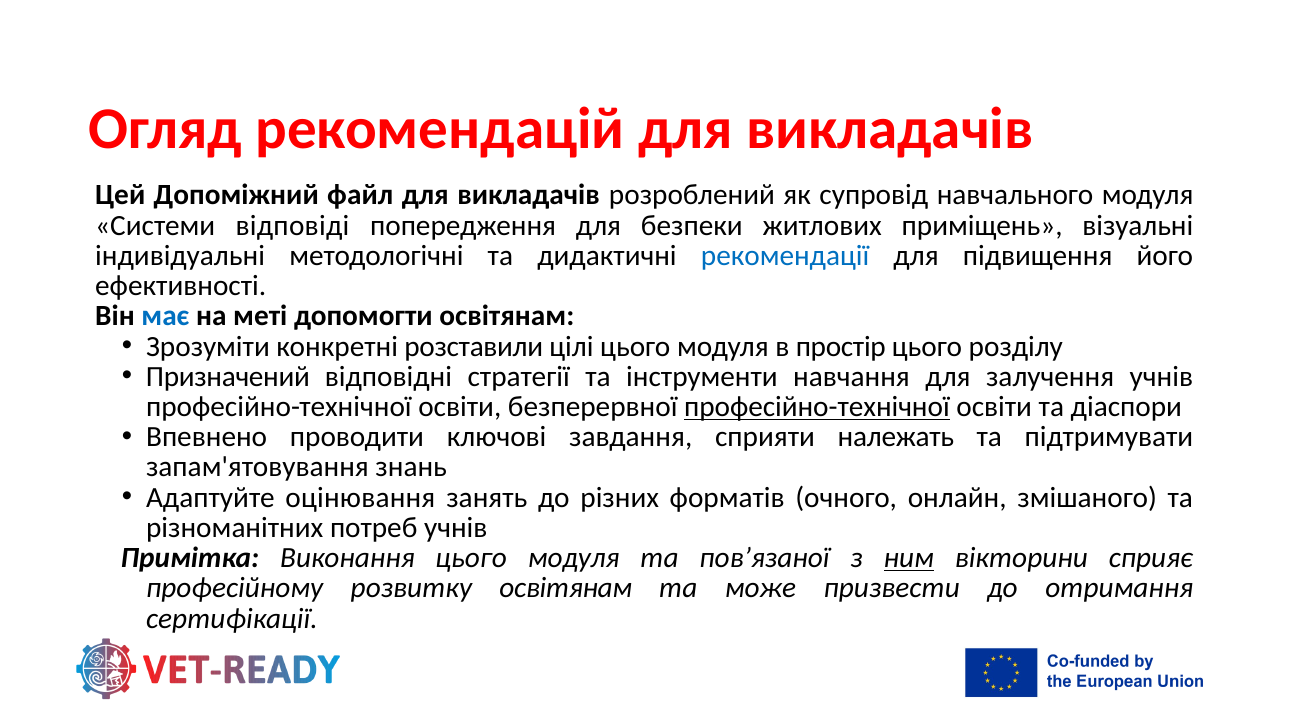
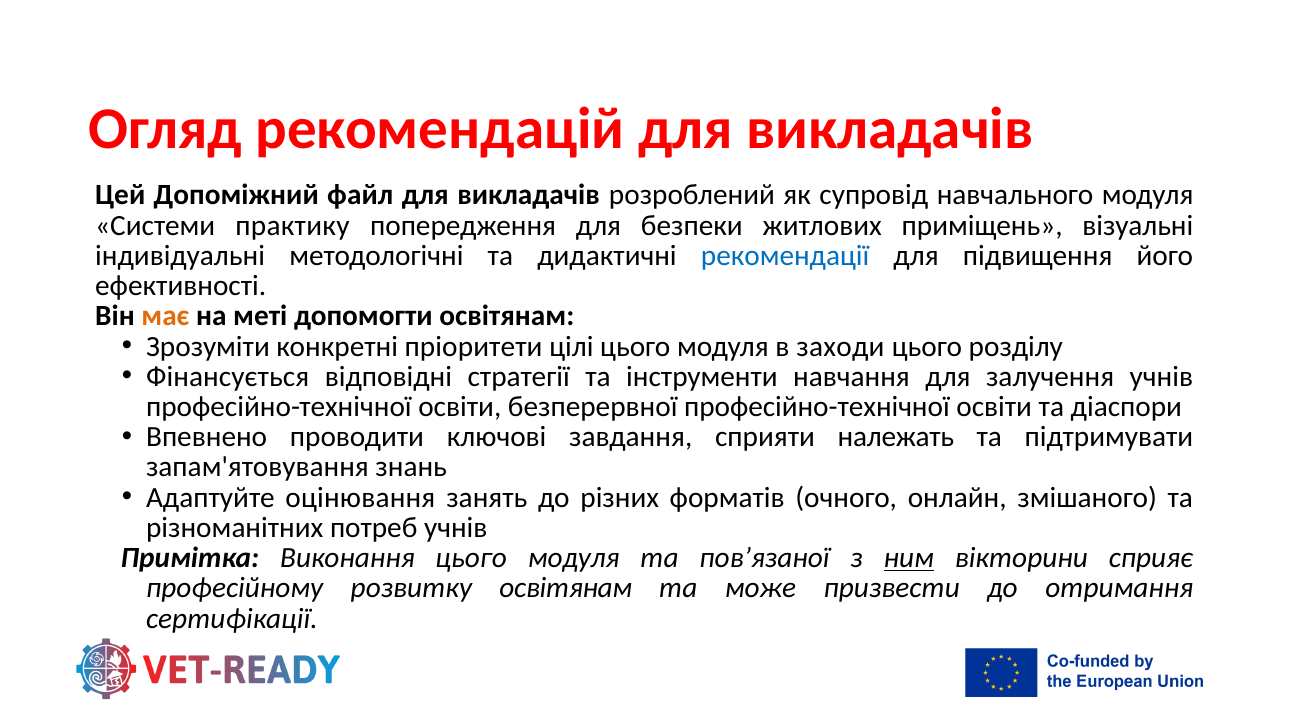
відповіді: відповіді -> практику
має colour: blue -> orange
розставили: розставили -> пріоритети
простір: простір -> заходи
Призначений: Призначений -> Фінансується
професійно-технічної at (817, 407) underline: present -> none
